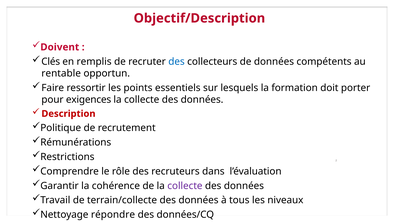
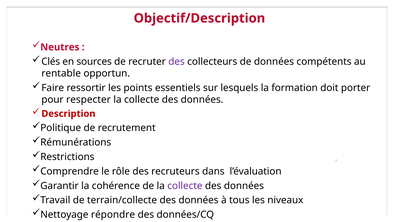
Doivent: Doivent -> Neutres
remplis: remplis -> sources
des at (177, 61) colour: blue -> purple
exigences: exigences -> respecter
